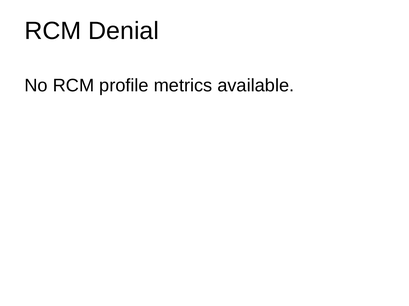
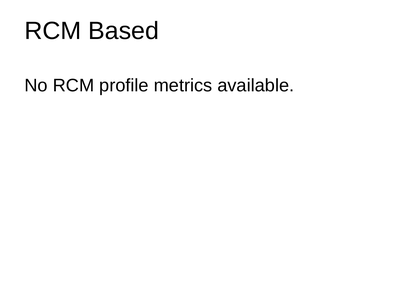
Denial: Denial -> Based
